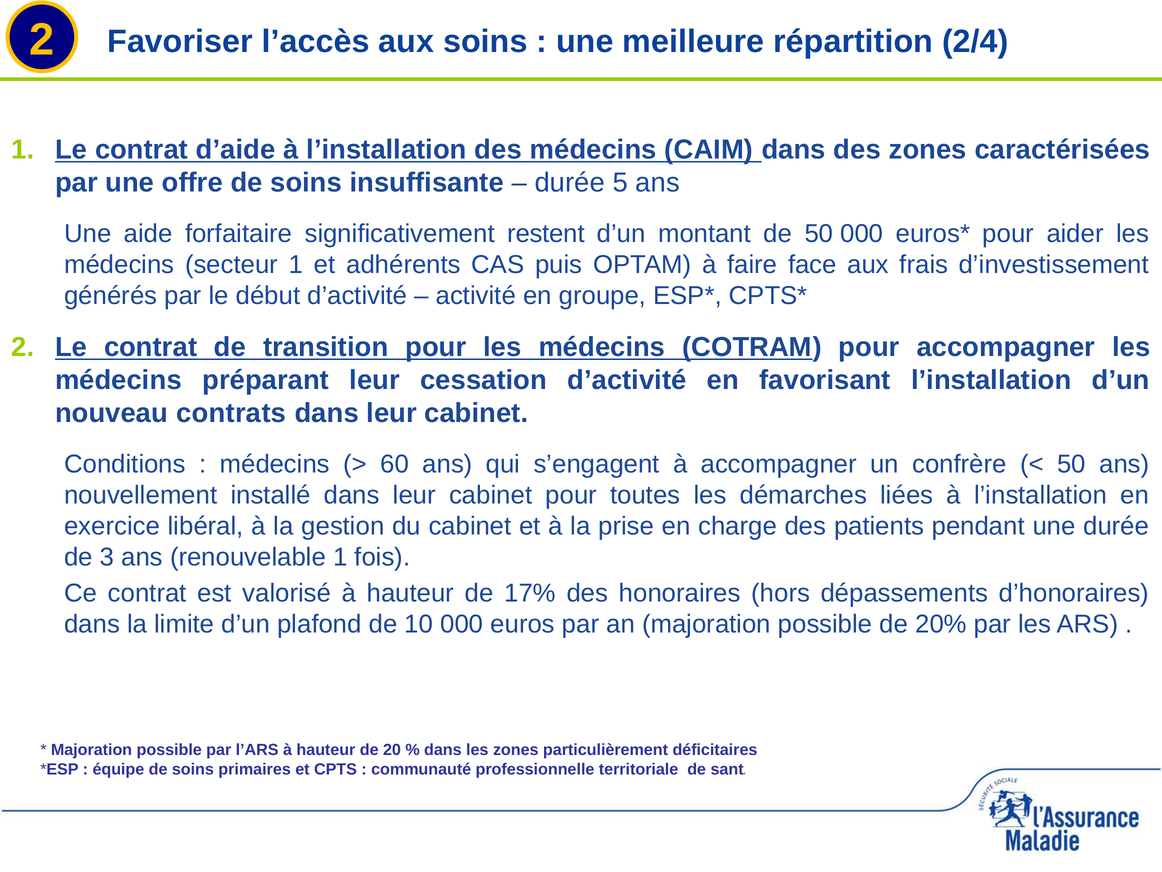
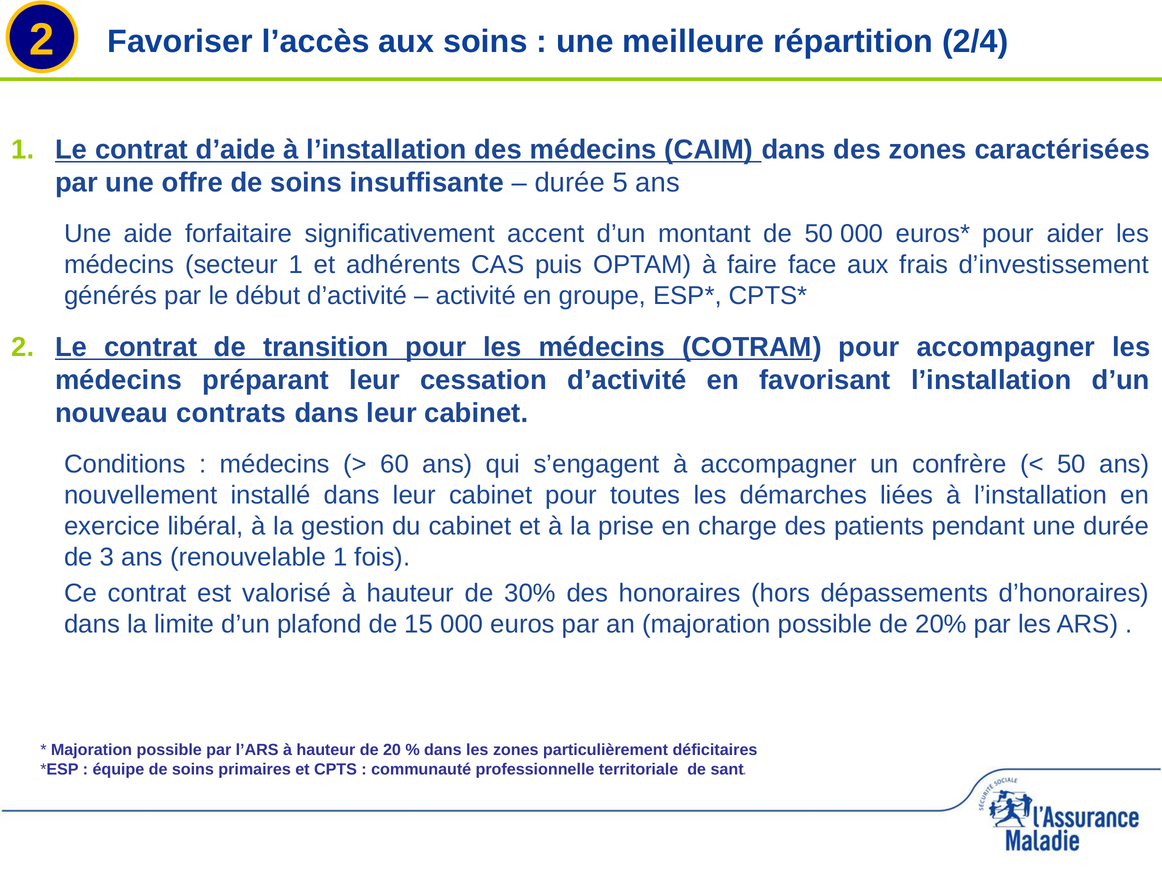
restent: restent -> accent
17%: 17% -> 30%
10: 10 -> 15
